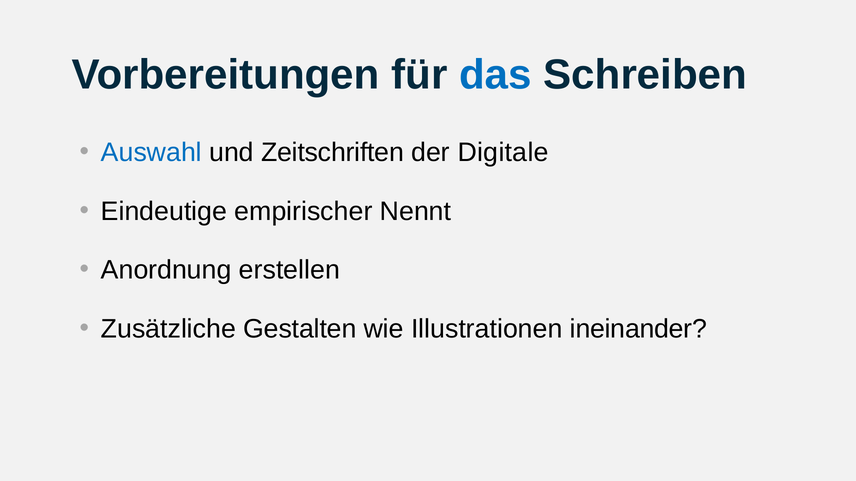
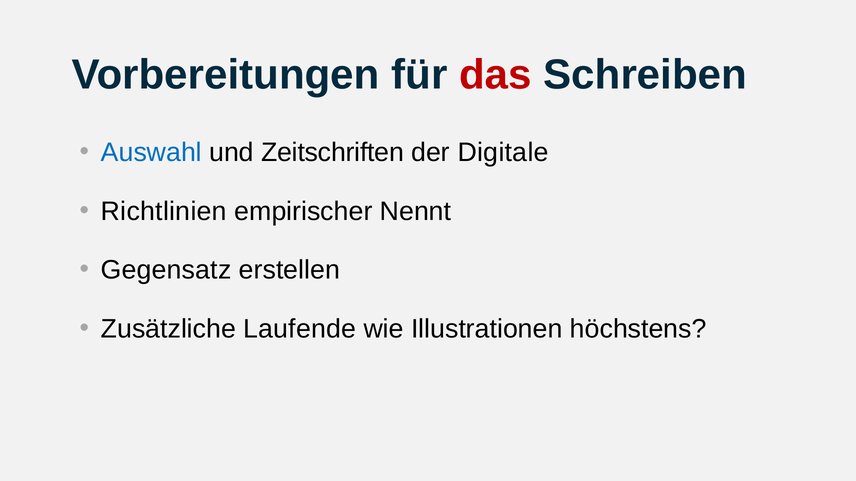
das colour: blue -> red
Eindeutige: Eindeutige -> Richtlinien
Anordnung: Anordnung -> Gegensatz
Gestalten: Gestalten -> Laufende
ineinander: ineinander -> höchstens
